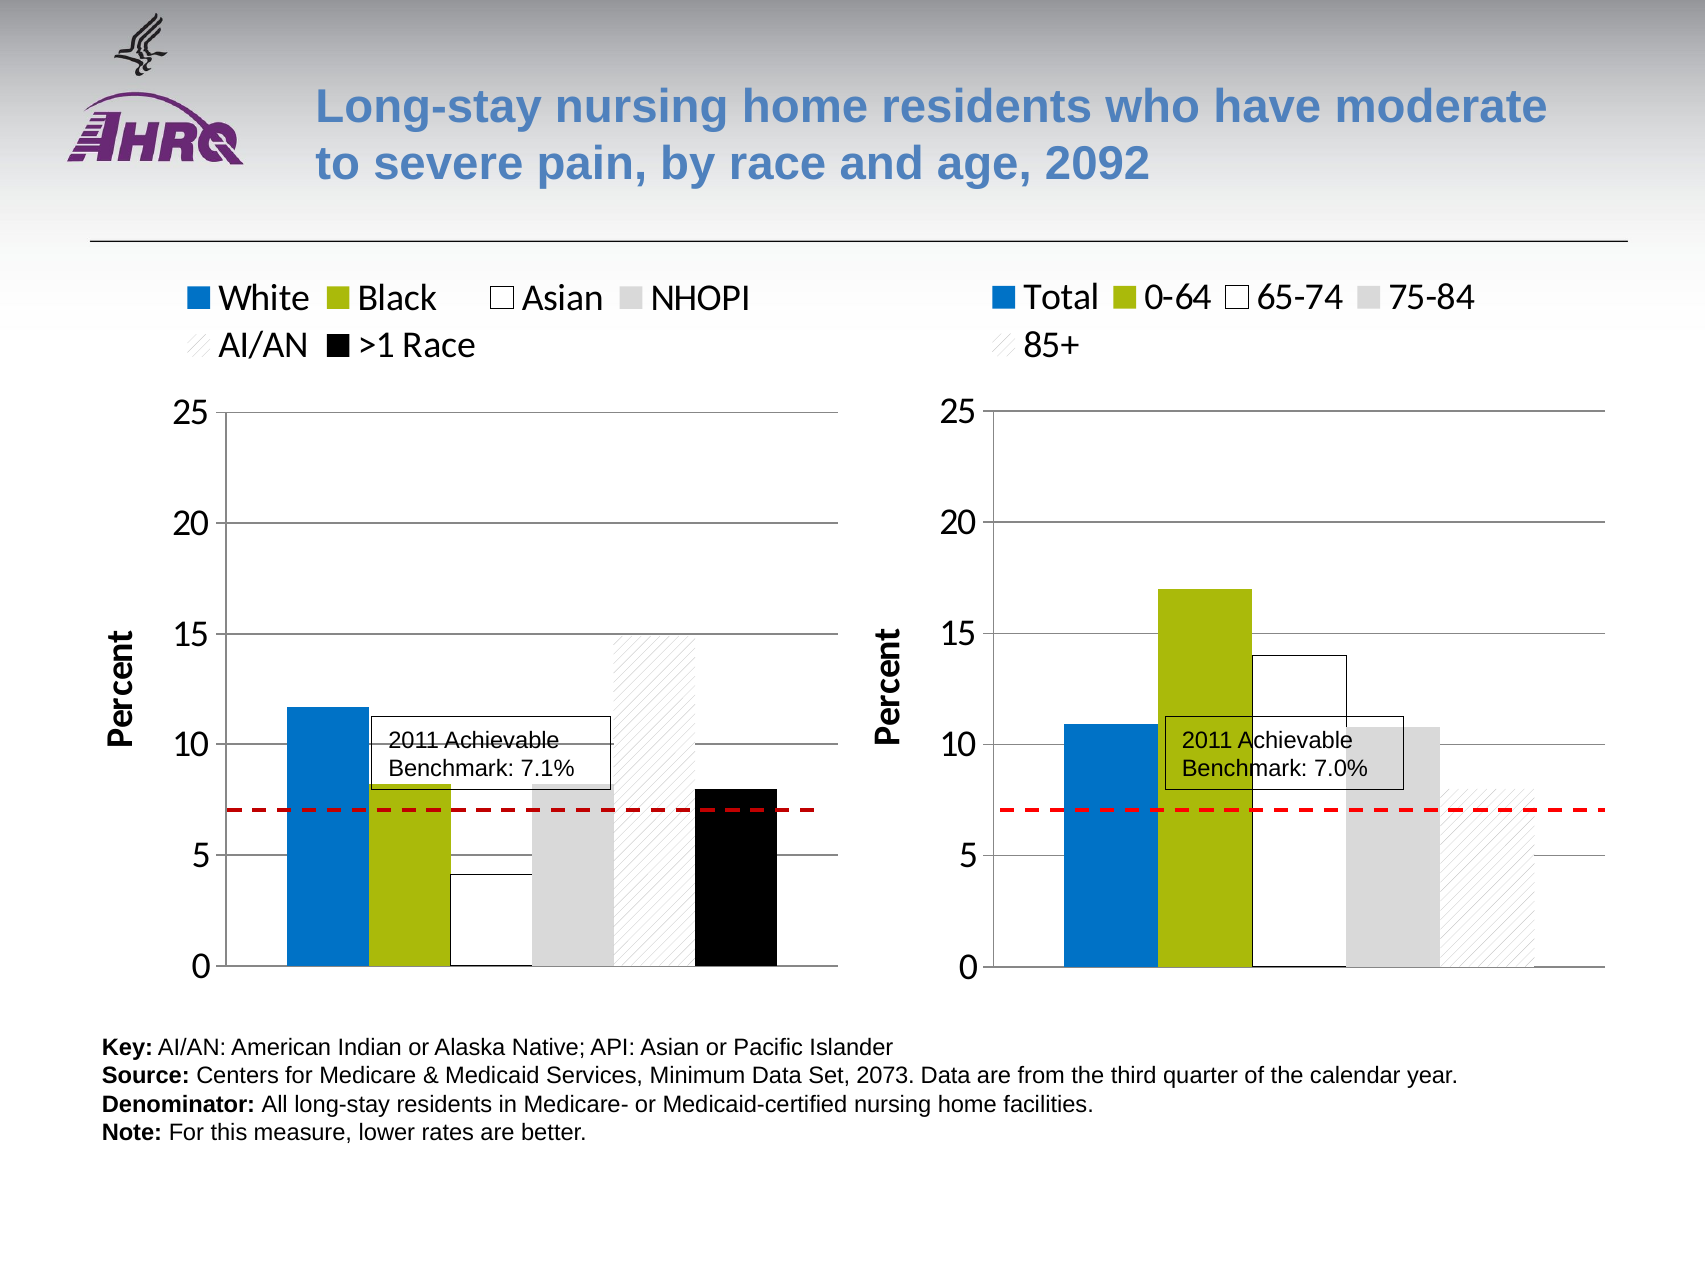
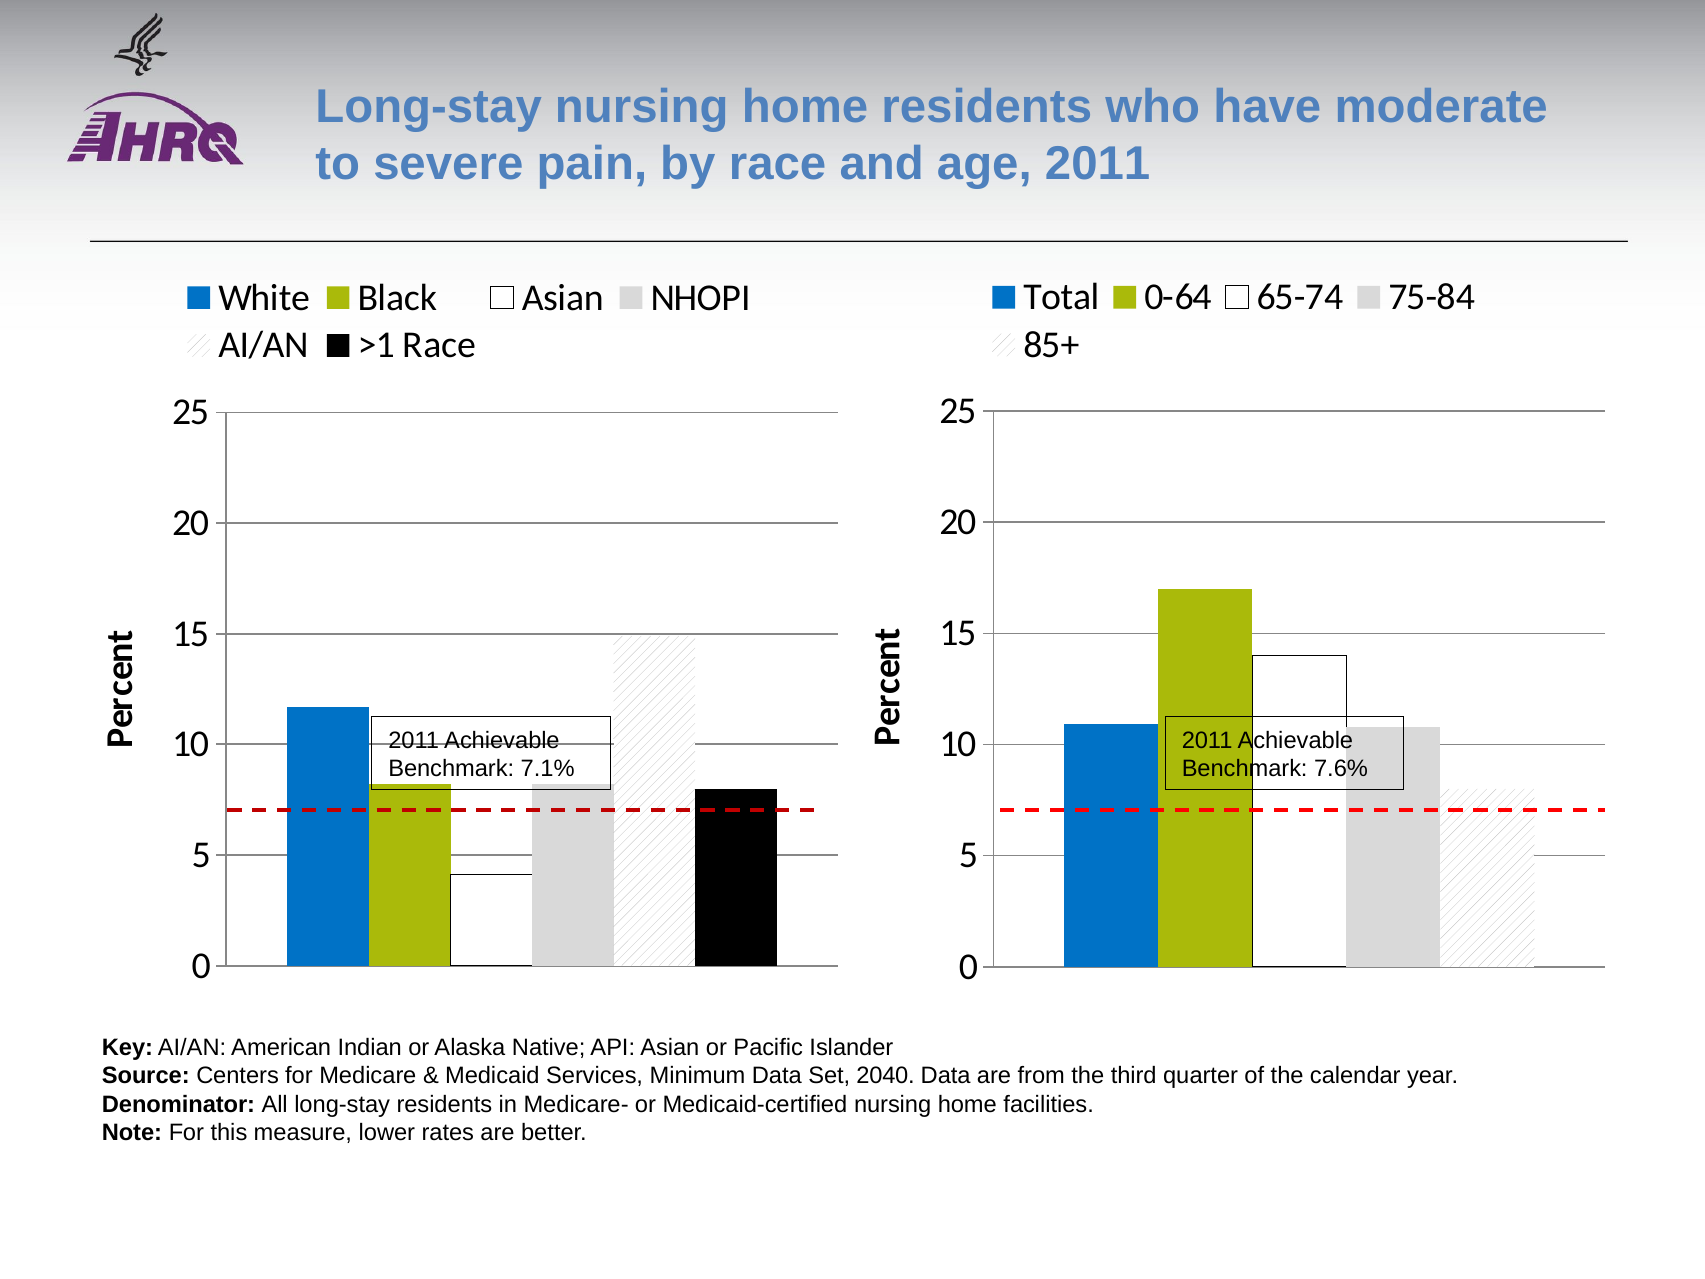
age 2092: 2092 -> 2011
7.0%: 7.0% -> 7.6%
2073: 2073 -> 2040
